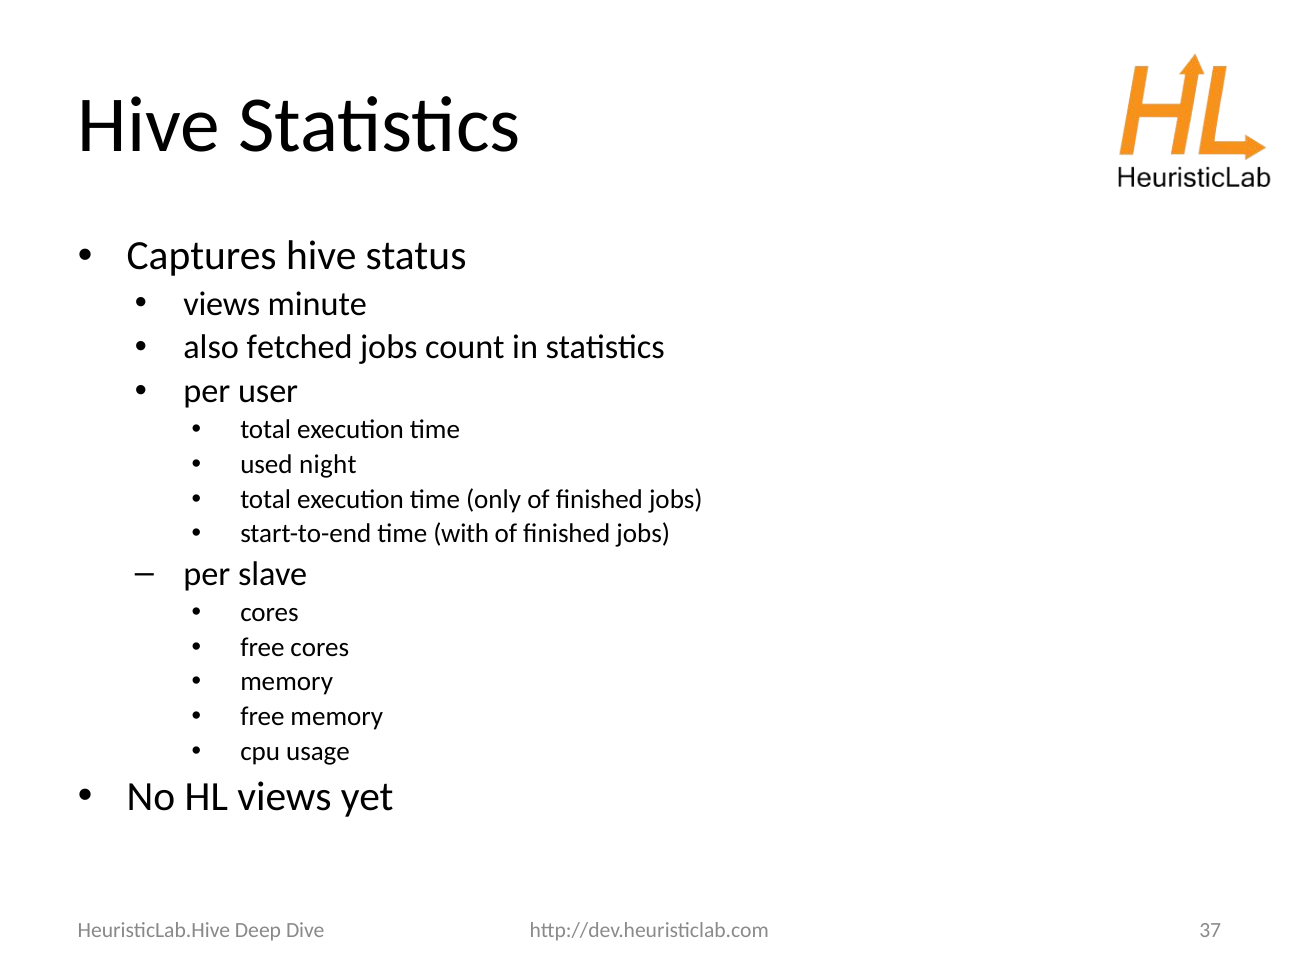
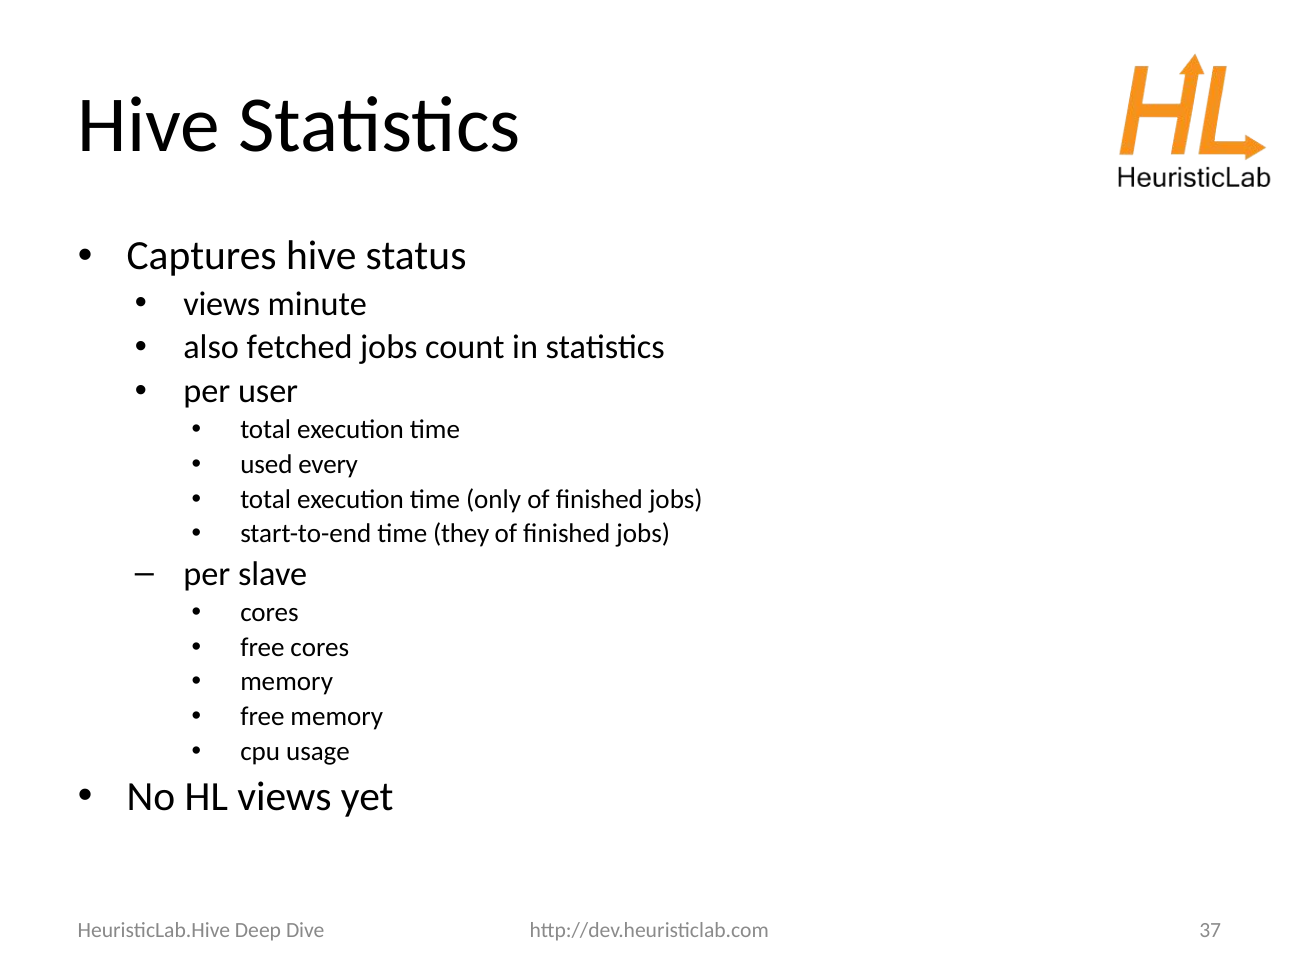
night: night -> every
with: with -> they
